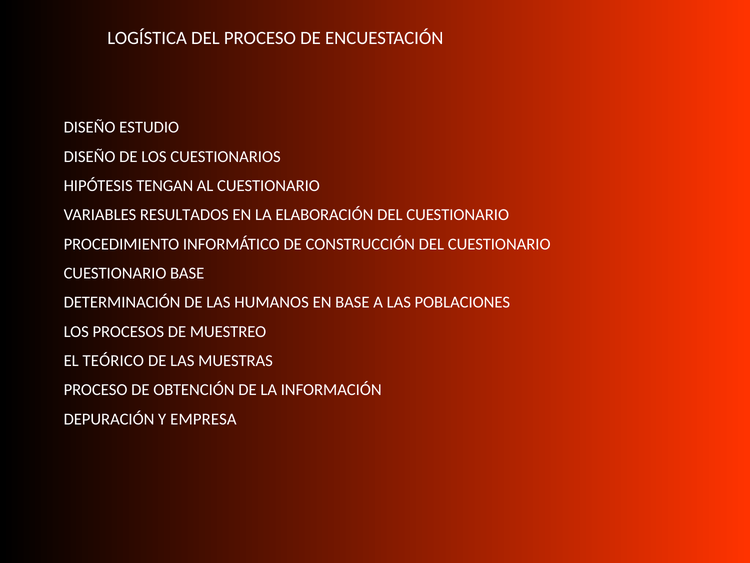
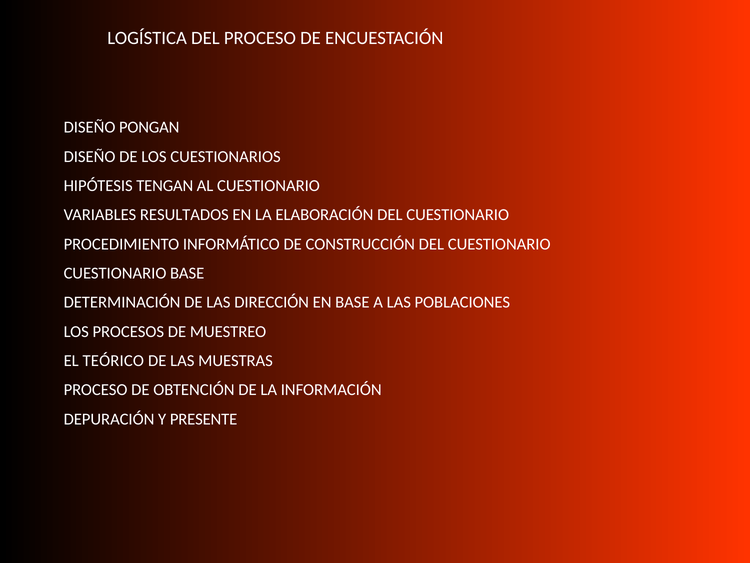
ESTUDIO: ESTUDIO -> PONGAN
HUMANOS: HUMANOS -> DIRECCIÓN
EMPRESA: EMPRESA -> PRESENTE
